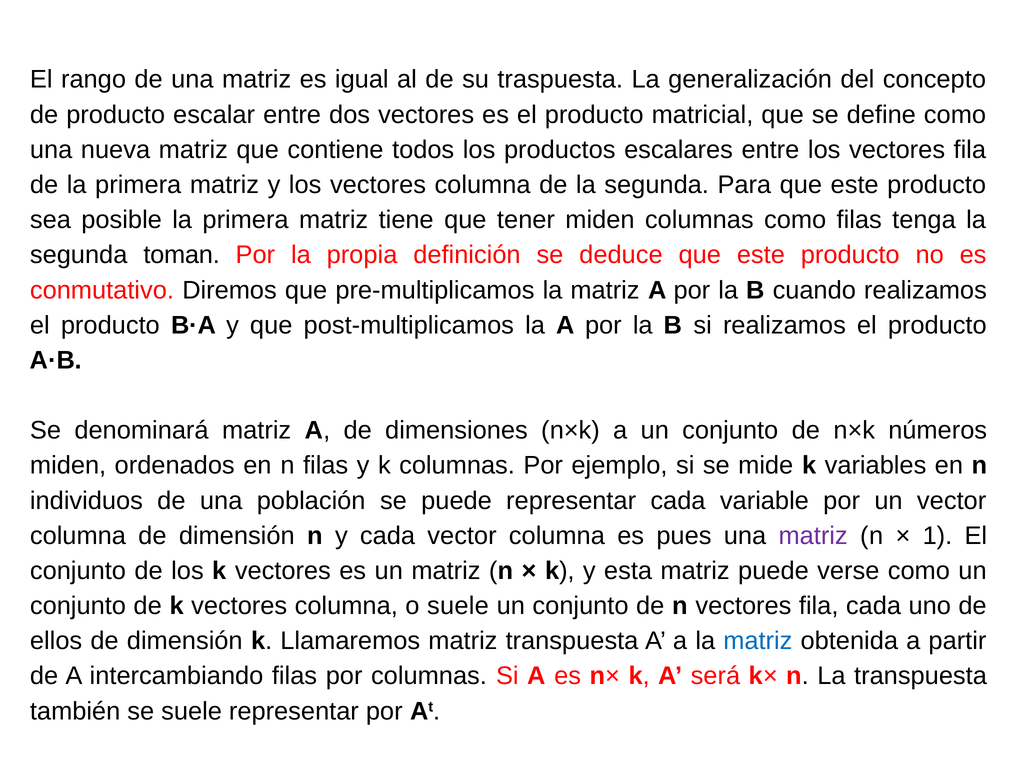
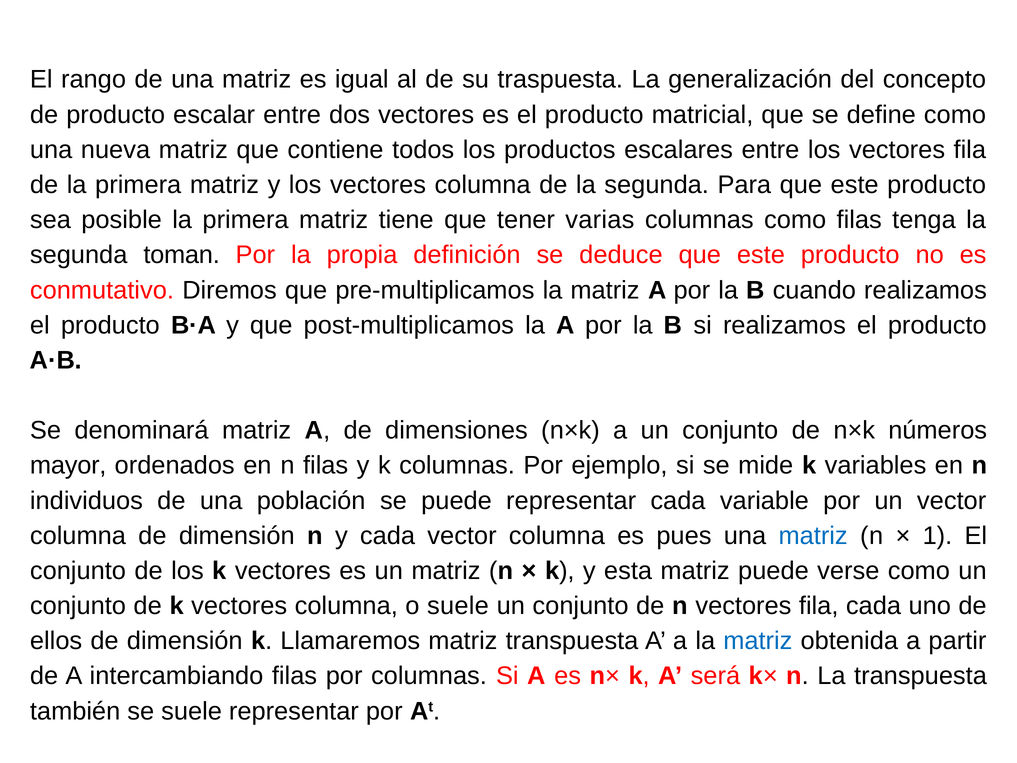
tener miden: miden -> varias
miden at (68, 465): miden -> mayor
matriz at (813, 536) colour: purple -> blue
